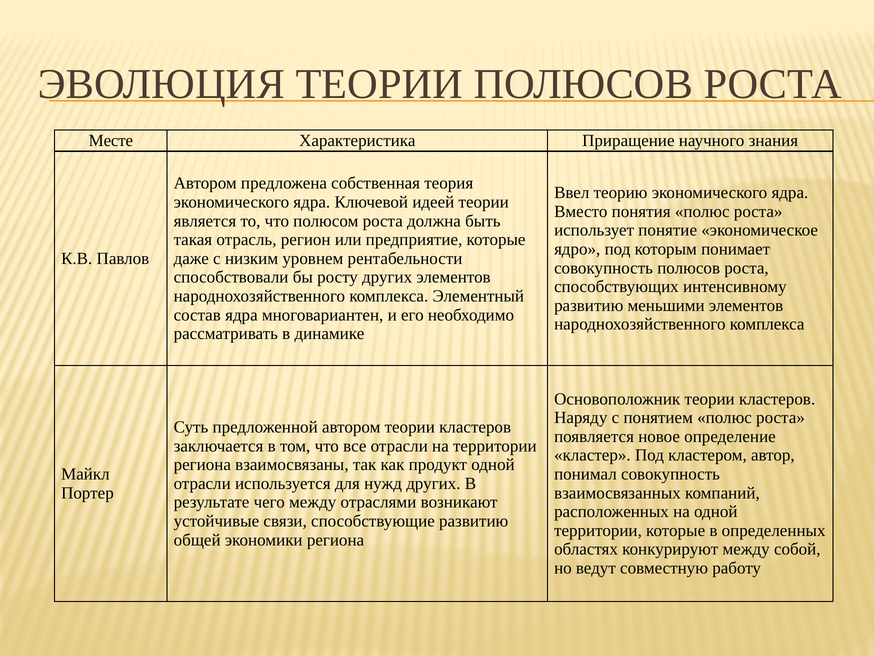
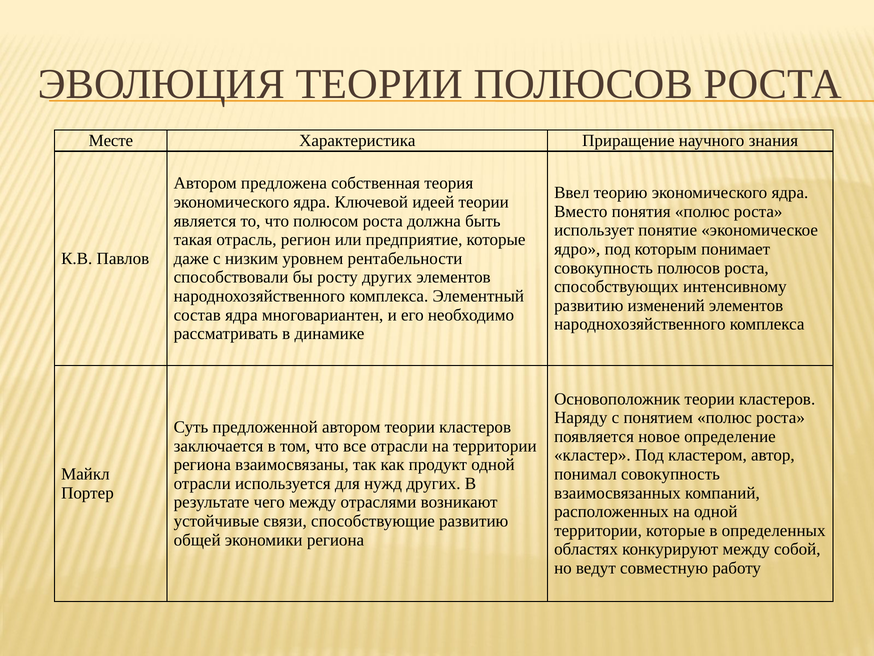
меньшими: меньшими -> изменений
